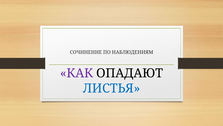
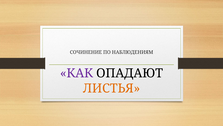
ЛИСТЬЯ colour: blue -> orange
